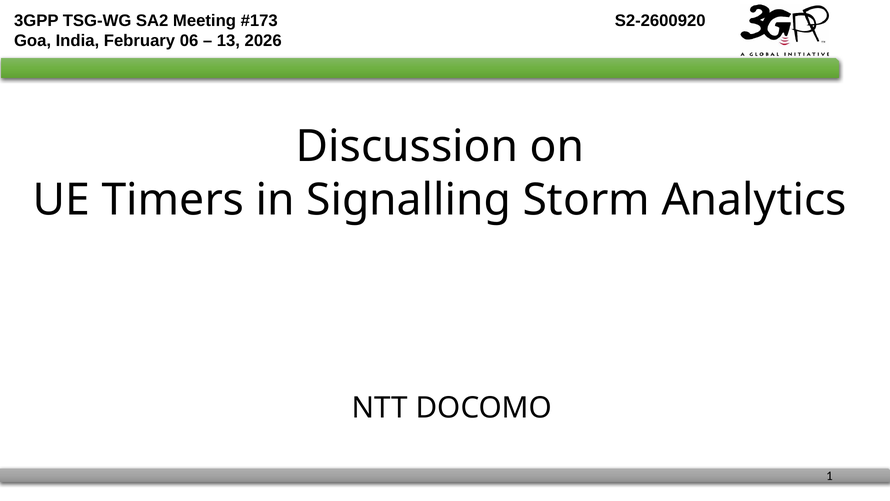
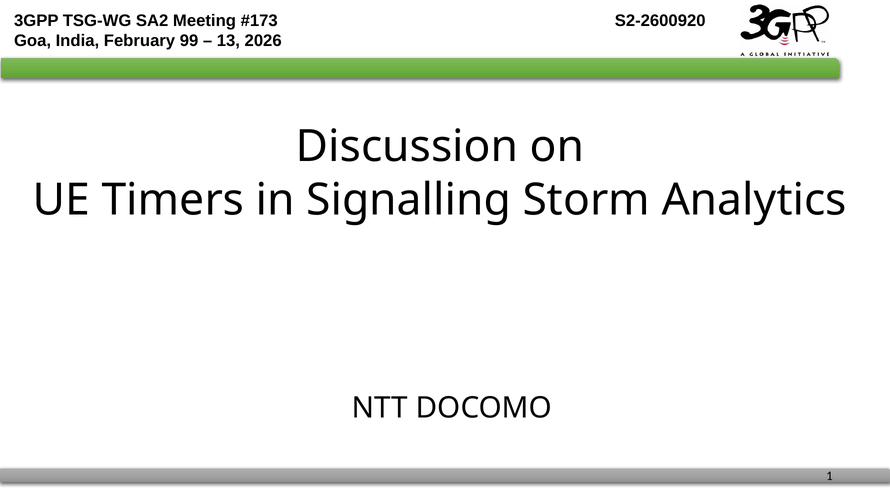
06: 06 -> 99
